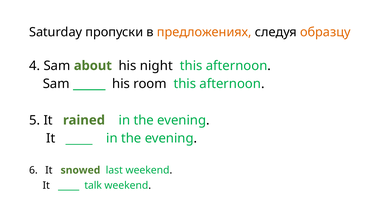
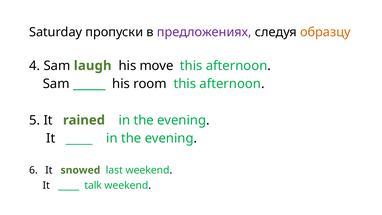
предложениях colour: orange -> purple
about: about -> laugh
night: night -> move
